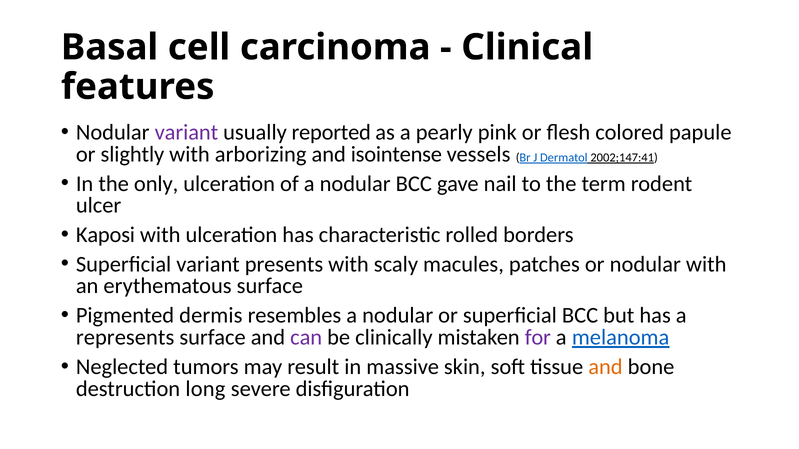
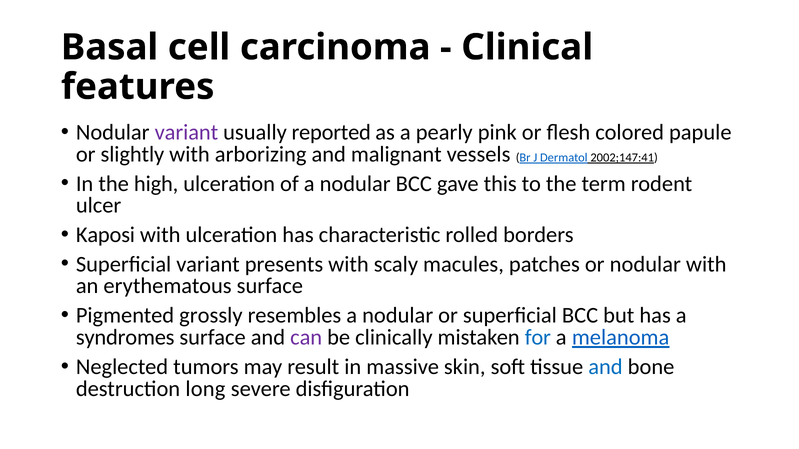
isointense: isointense -> malignant
only: only -> high
nail: nail -> this
dermis: dermis -> grossly
represents: represents -> syndromes
for colour: purple -> blue
and at (605, 367) colour: orange -> blue
